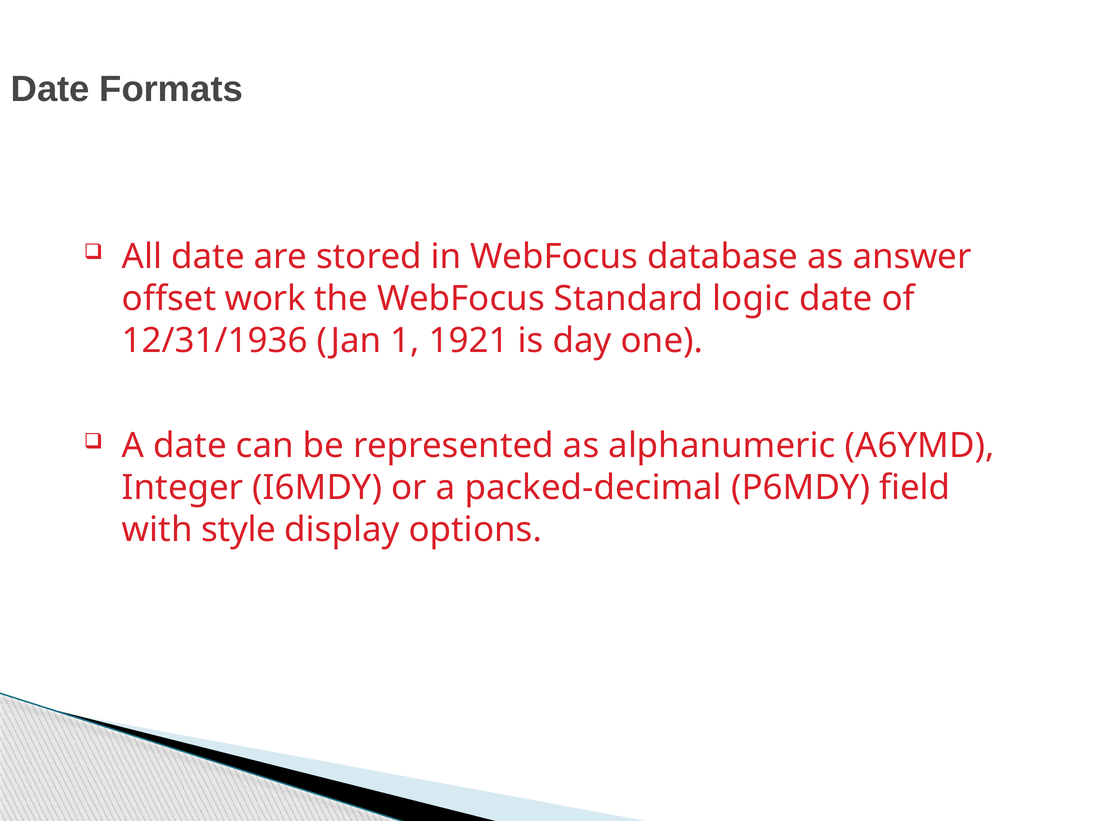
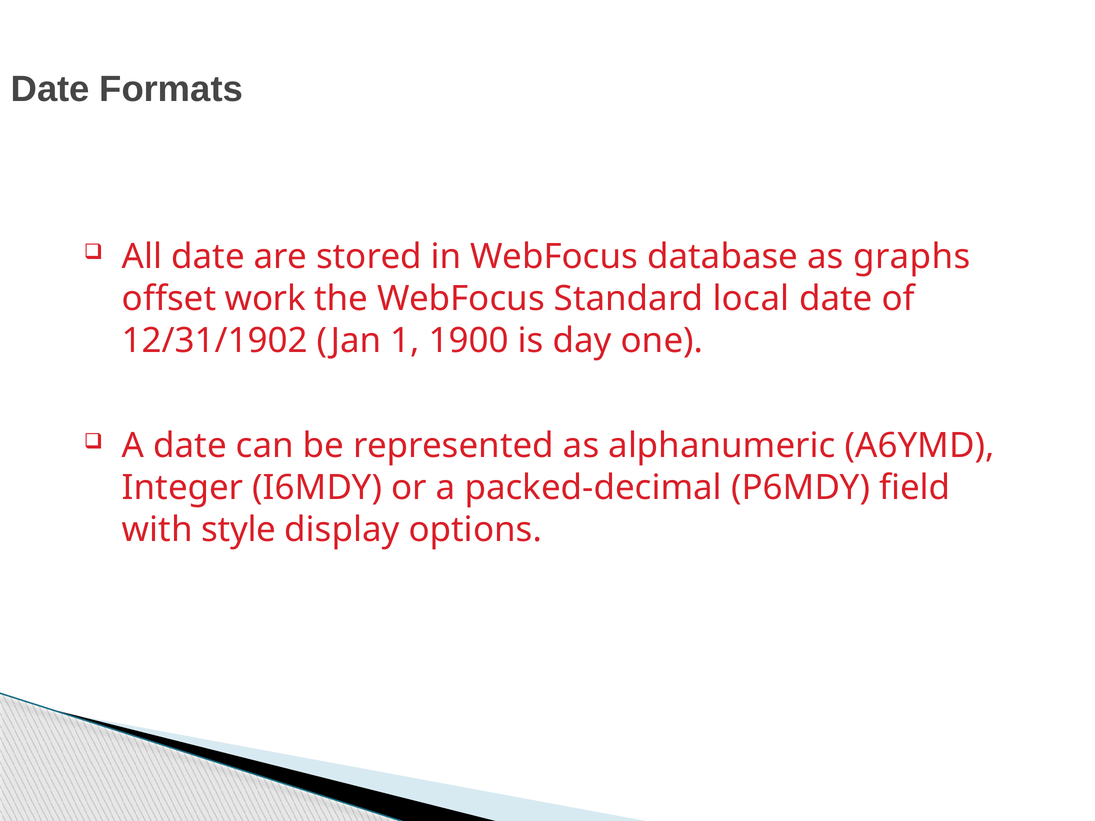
answer: answer -> graphs
logic: logic -> local
12/31/1936: 12/31/1936 -> 12/31/1902
1921: 1921 -> 1900
